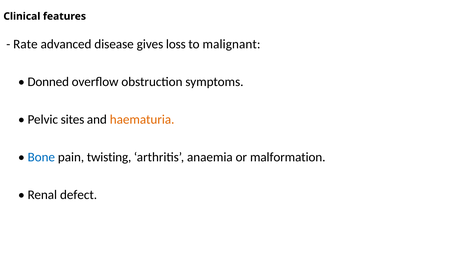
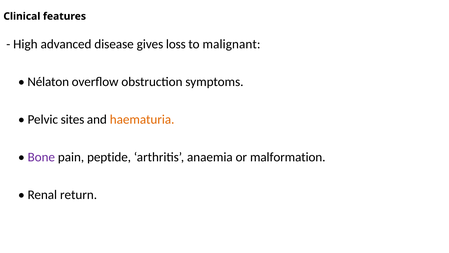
Rate: Rate -> High
Donned: Donned -> Nélaton
Bone colour: blue -> purple
twisting: twisting -> peptide
defect: defect -> return
